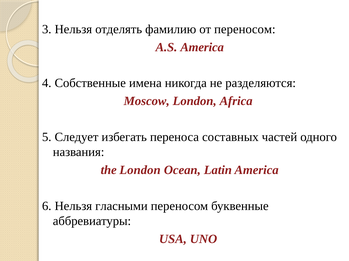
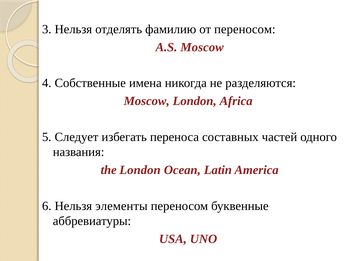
A.S America: America -> Moscow
гласными: гласными -> элементы
